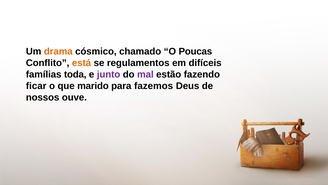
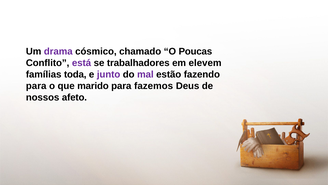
drama colour: orange -> purple
está colour: orange -> purple
regulamentos: regulamentos -> trabalhadores
difíceis: difíceis -> elevem
ficar at (36, 86): ficar -> para
ouve: ouve -> afeto
